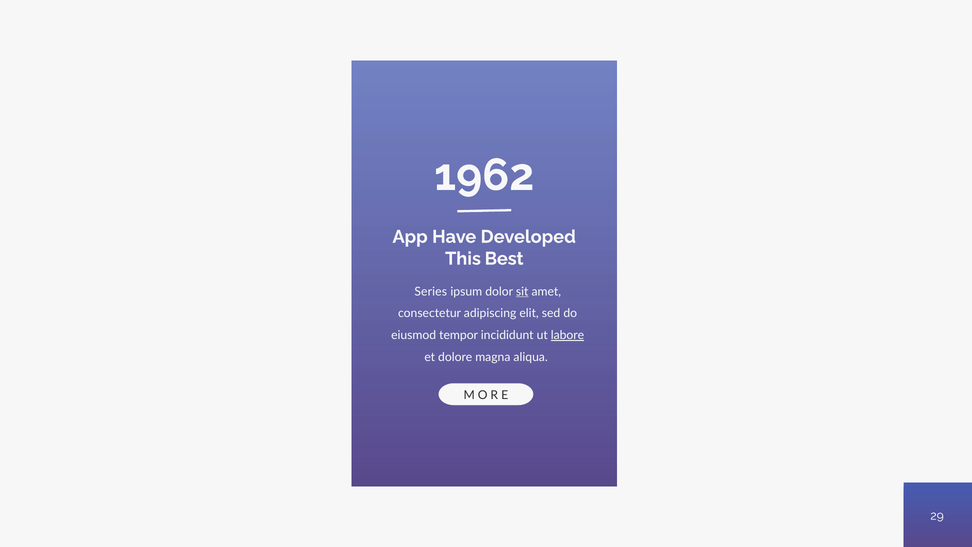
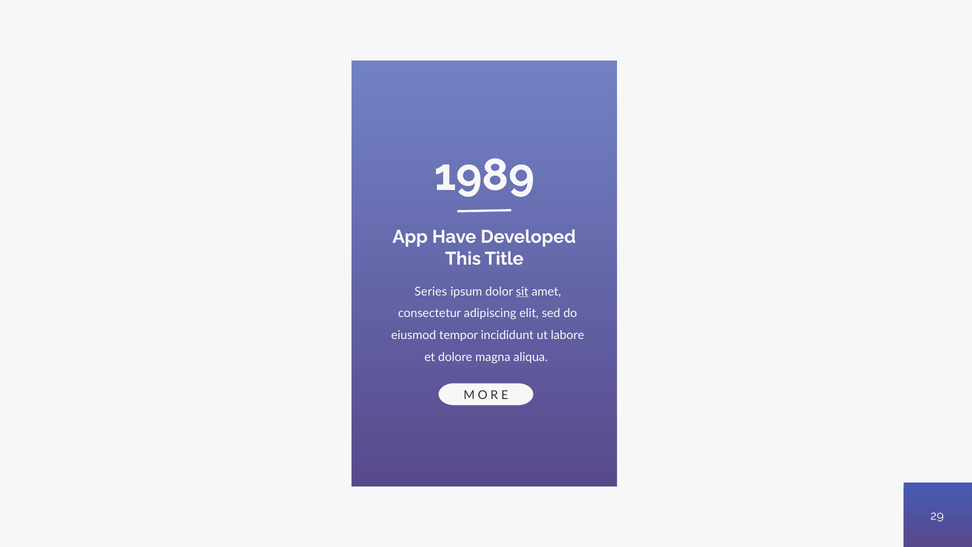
1962: 1962 -> 1989
Best: Best -> Title
labore underline: present -> none
